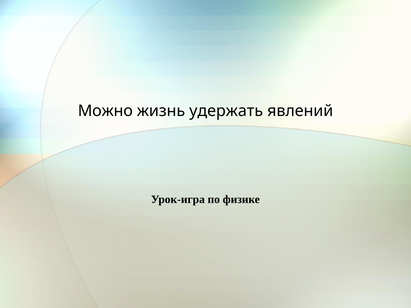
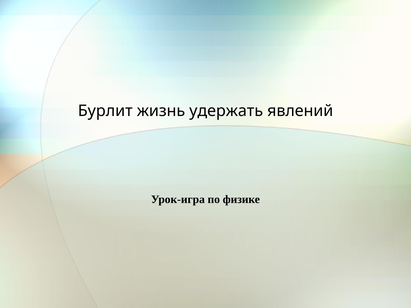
Можно: Можно -> Бурлит
